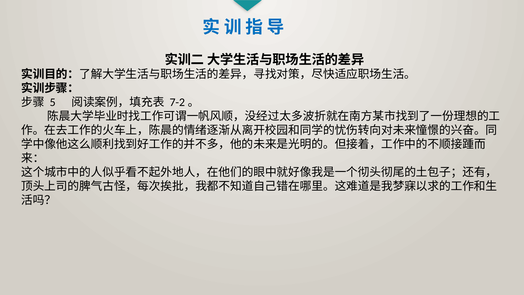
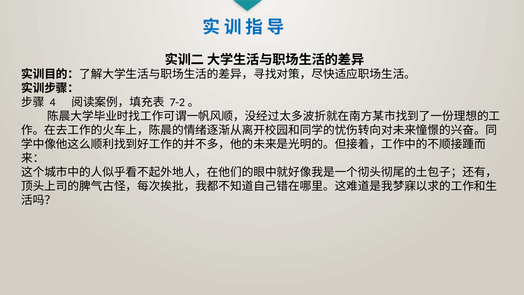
5: 5 -> 4
